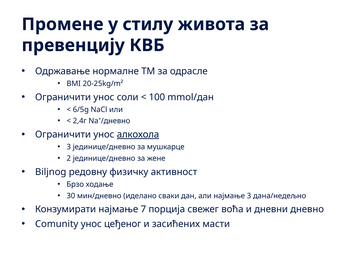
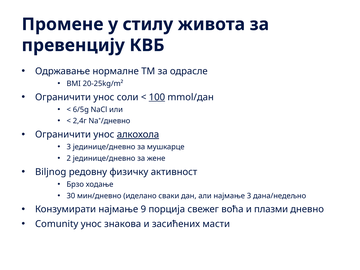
100 underline: none -> present
7: 7 -> 9
дневни: дневни -> плазми
цеђеног: цеђеног -> знакова
